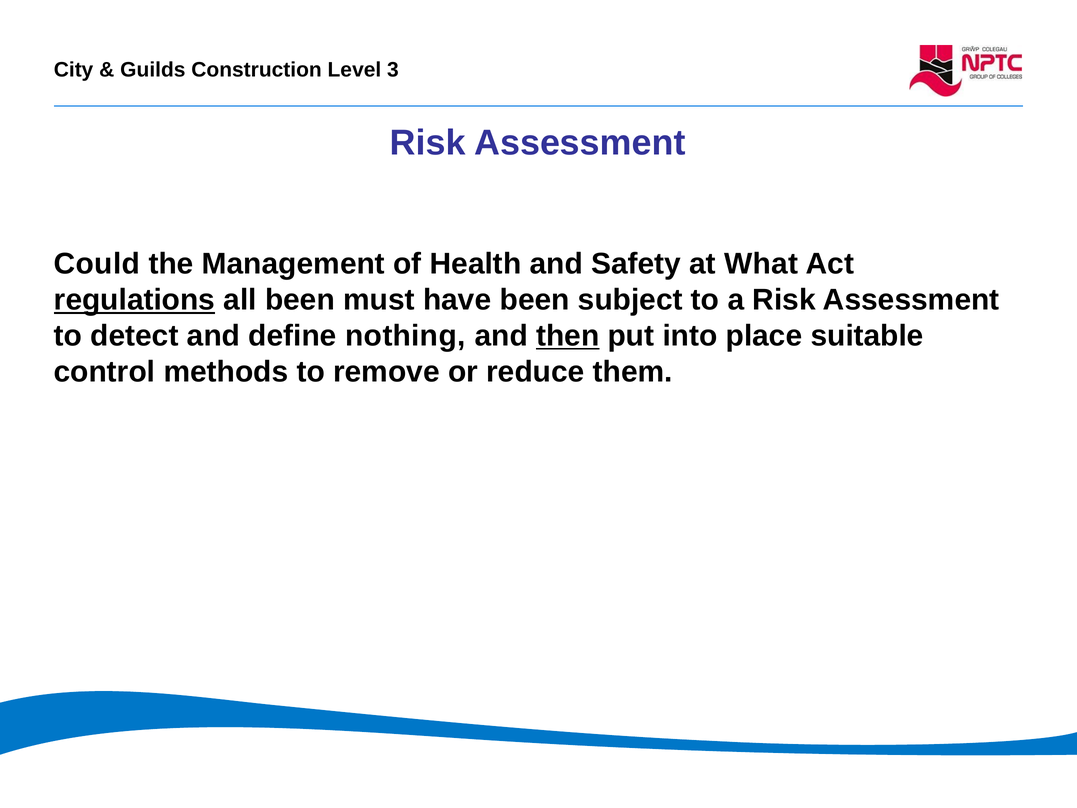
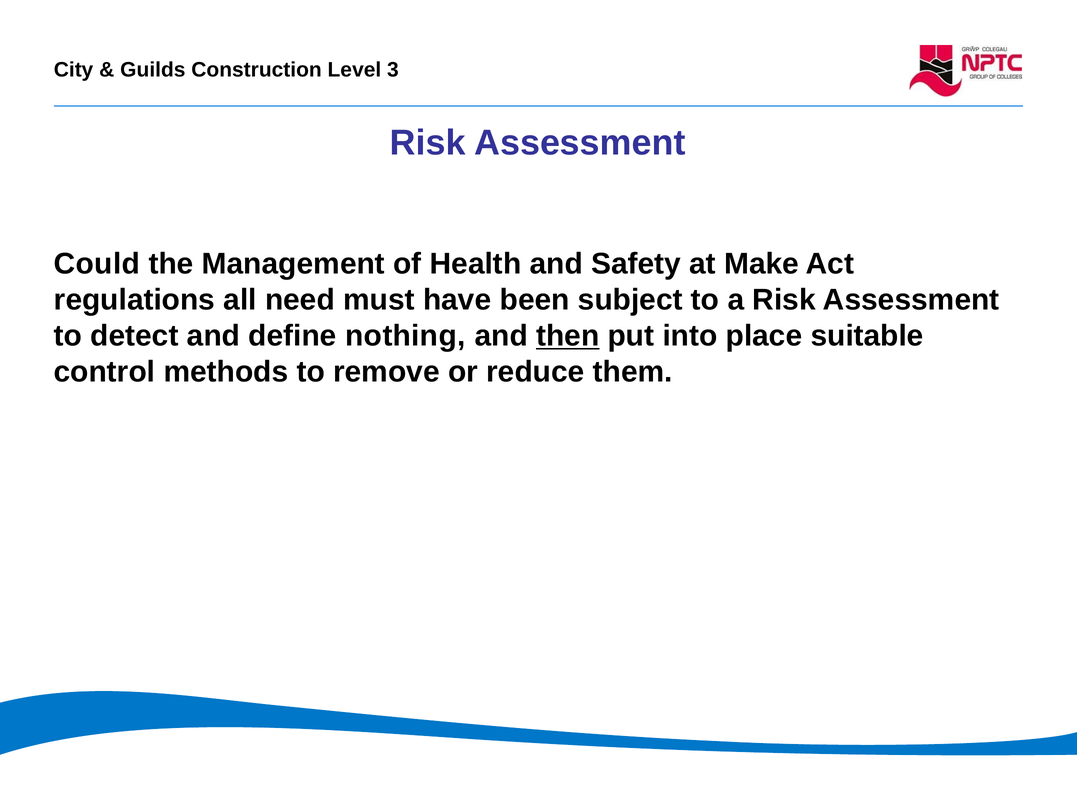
What: What -> Make
regulations underline: present -> none
all been: been -> need
